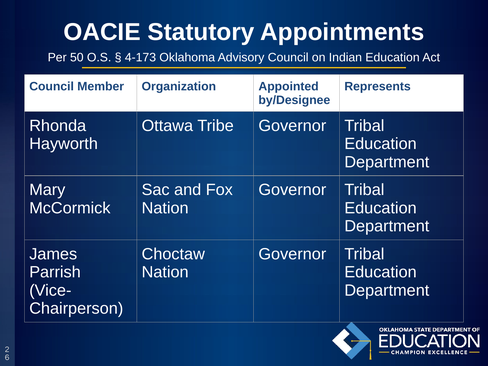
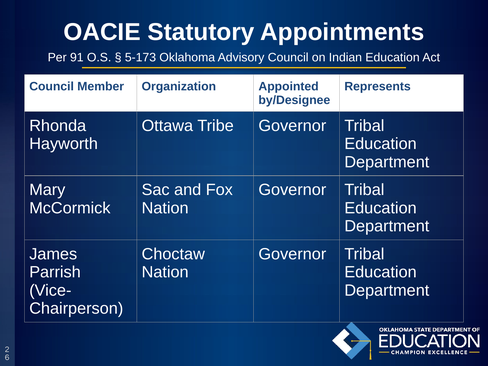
50: 50 -> 91
4-173: 4-173 -> 5-173
